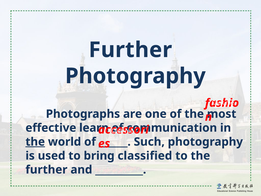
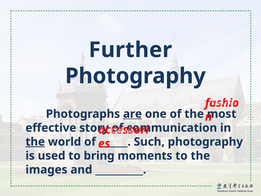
are underline: none -> present
learn: learn -> story
classified: classified -> moments
further at (46, 169): further -> images
